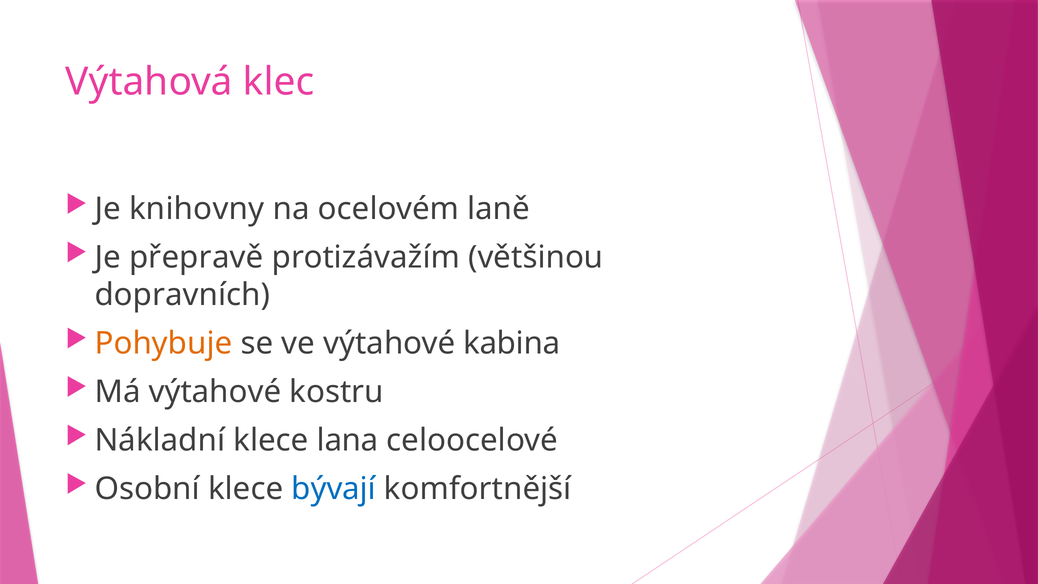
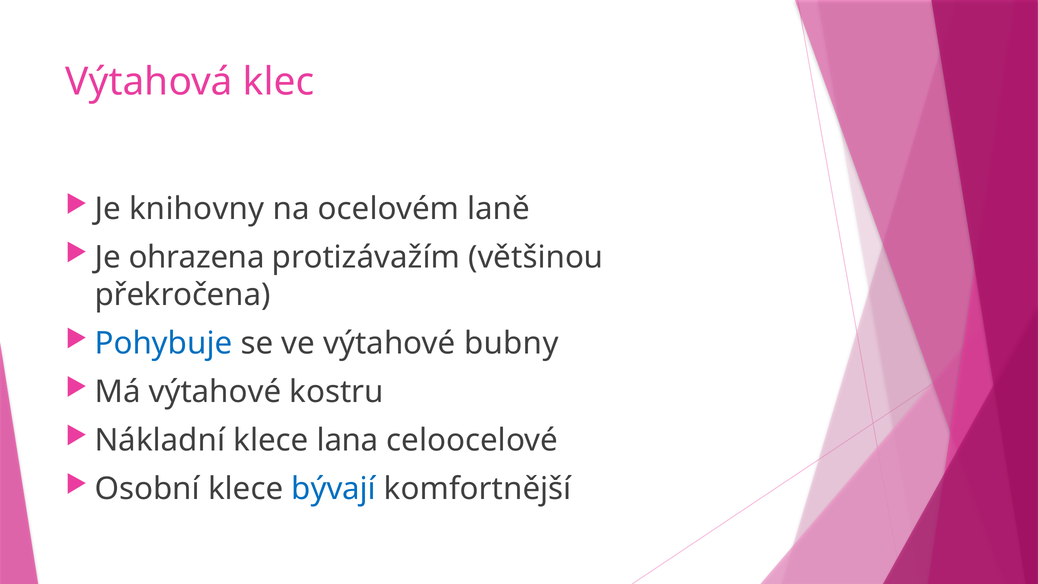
přepravě: přepravě -> ohrazena
dopravních: dopravních -> překročena
Pohybuje colour: orange -> blue
kabina: kabina -> bubny
